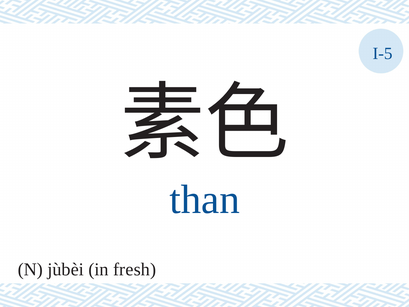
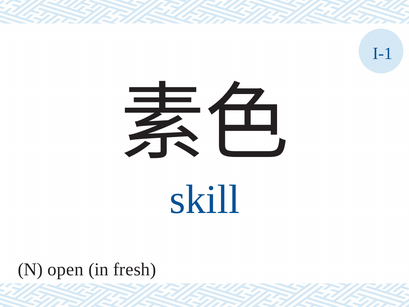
I-5: I-5 -> I-1
than: than -> skill
jùbèi: jùbèi -> open
